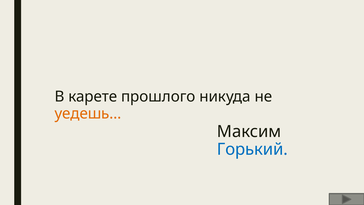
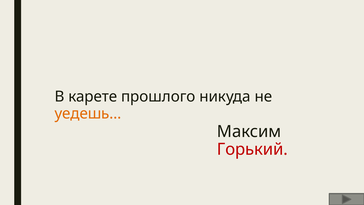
Горький colour: blue -> red
